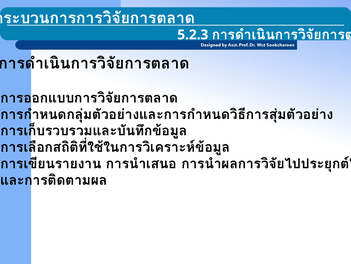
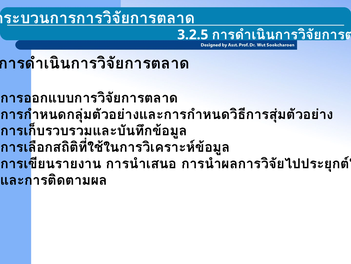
5.2.3: 5.2.3 -> 3.2.5
